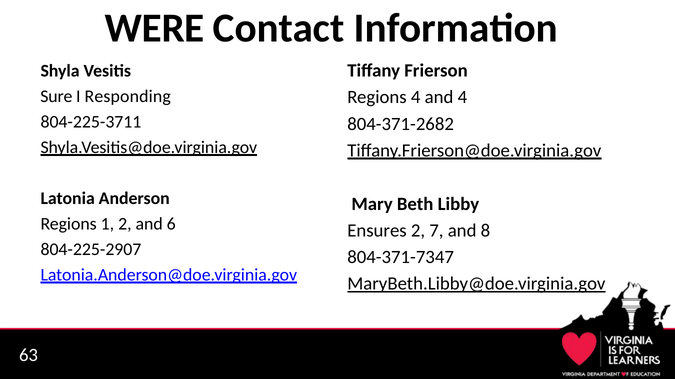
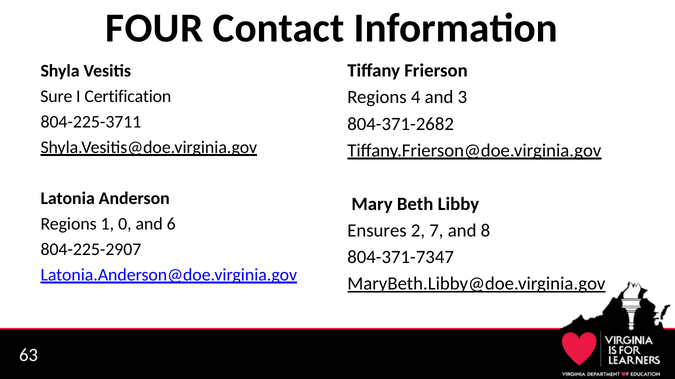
WERE: WERE -> FOUR
Responding: Responding -> Certification
and 4: 4 -> 3
1 2: 2 -> 0
